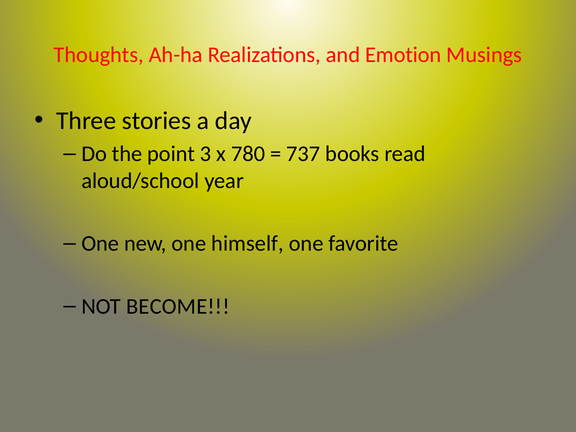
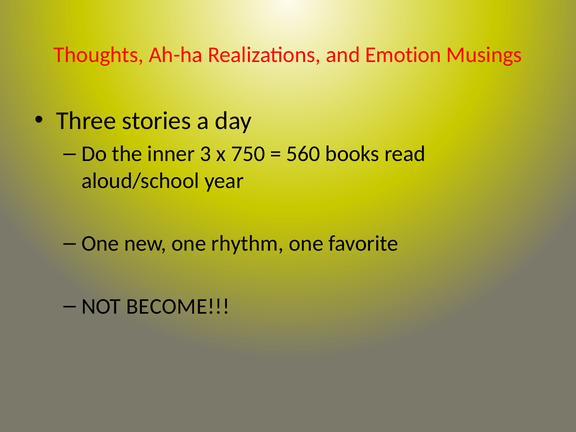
point: point -> inner
780: 780 -> 750
737: 737 -> 560
himself: himself -> rhythm
